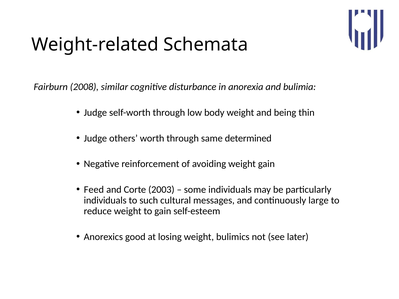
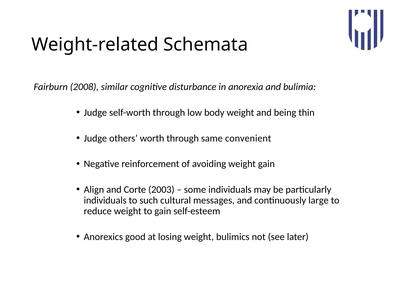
determined: determined -> convenient
Feed: Feed -> Align
